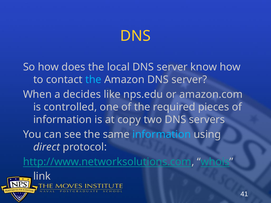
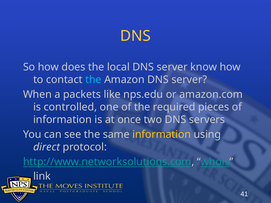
decides: decides -> packets
copy: copy -> once
information at (162, 135) colour: light blue -> yellow
